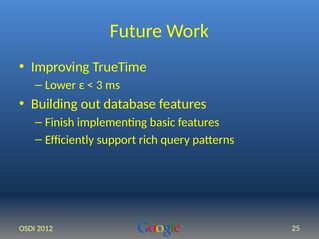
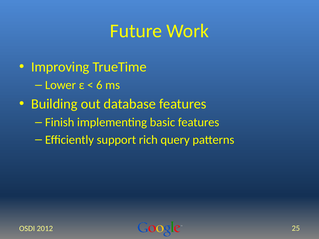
3: 3 -> 6
